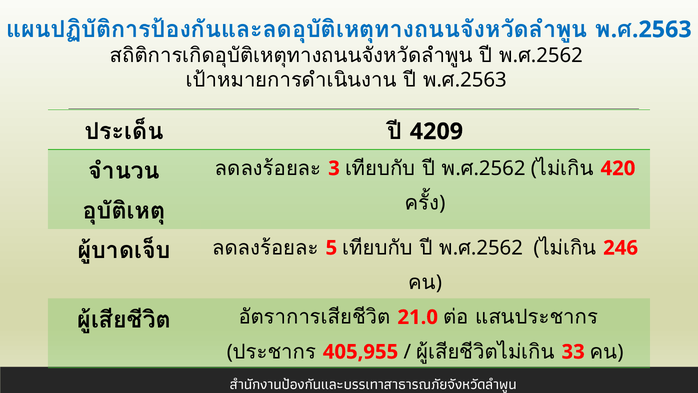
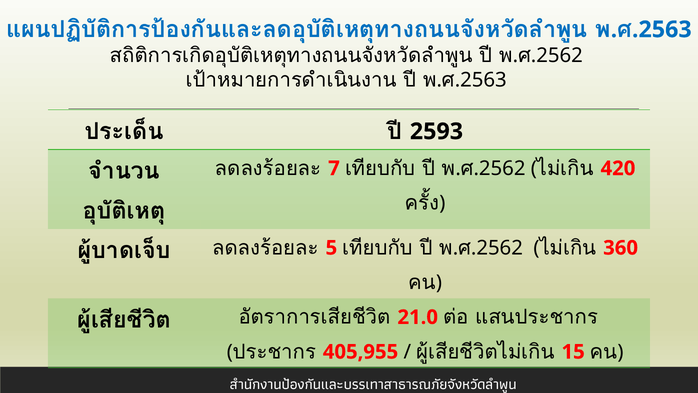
4209: 4209 -> 2593
3: 3 -> 7
246: 246 -> 360
33: 33 -> 15
